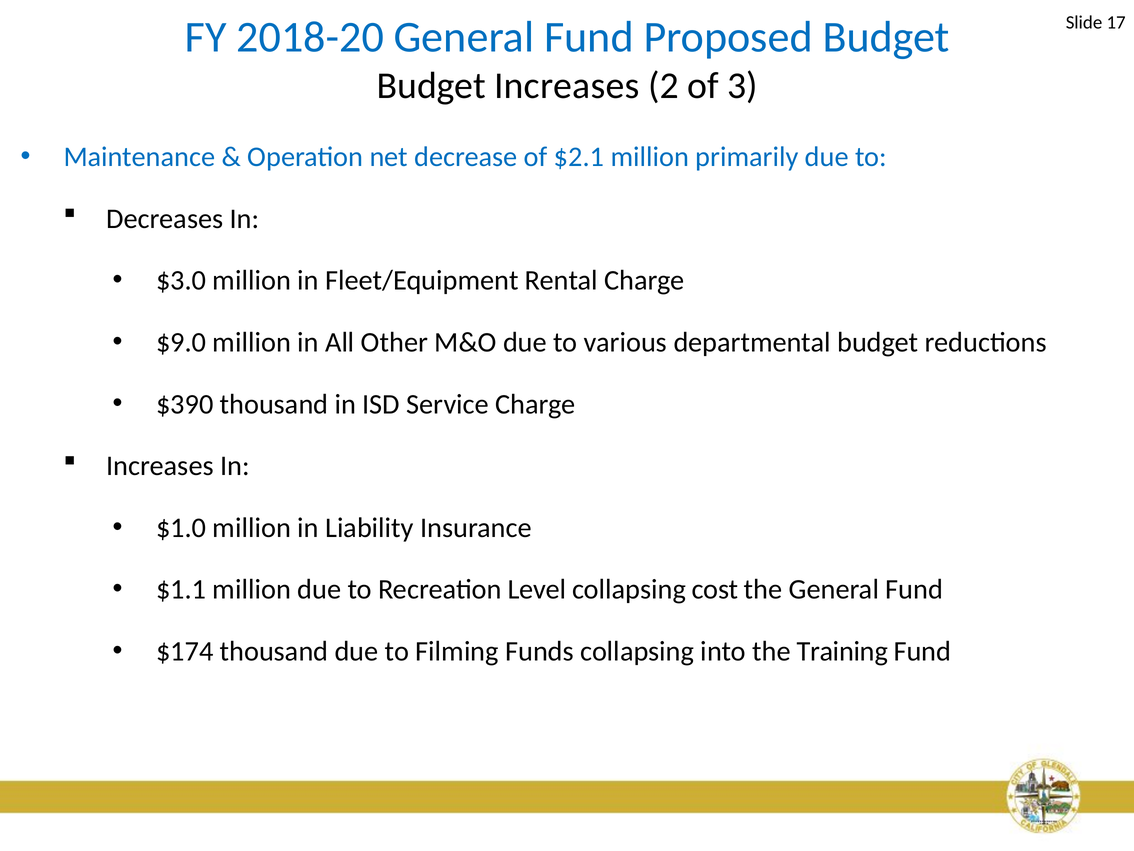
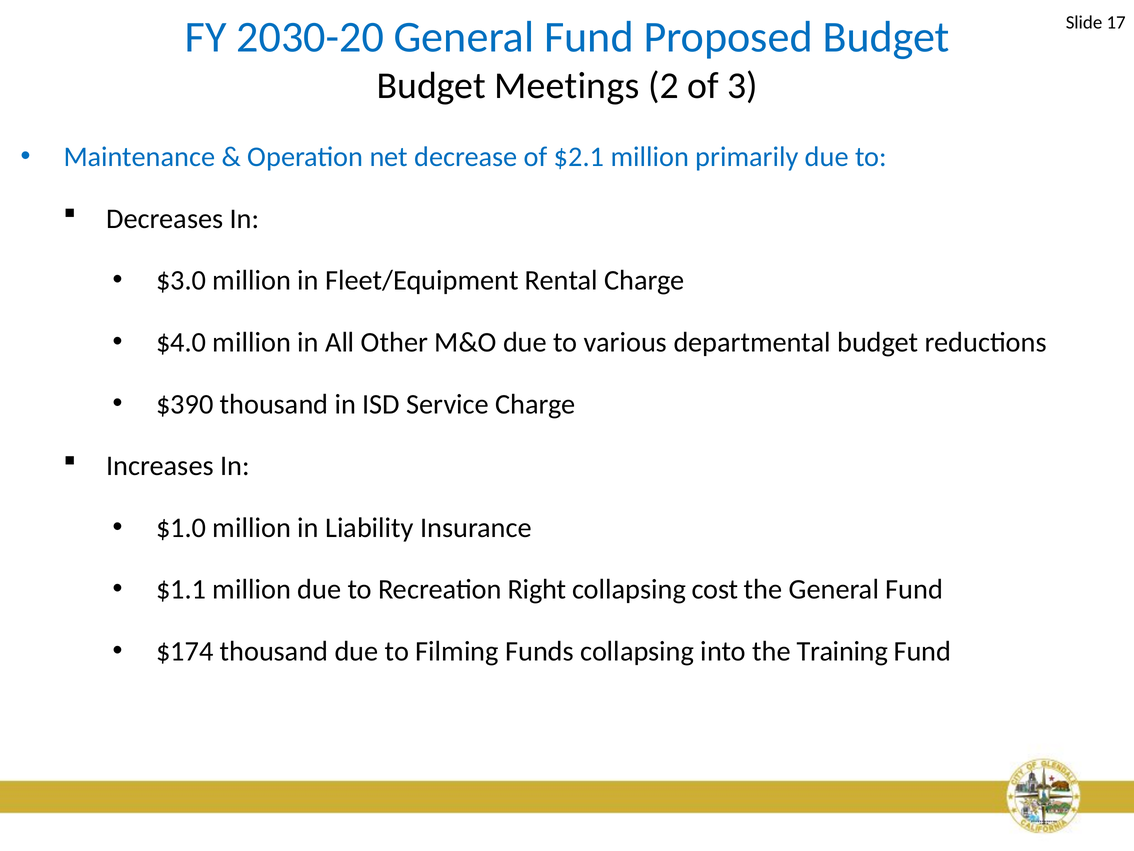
2018-20: 2018-20 -> 2030-20
Budget Increases: Increases -> Meetings
$9.0: $9.0 -> $4.0
Level: Level -> Right
